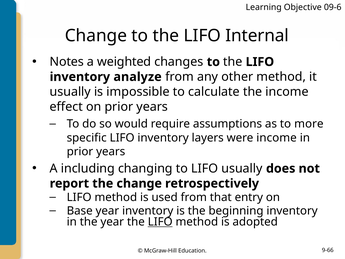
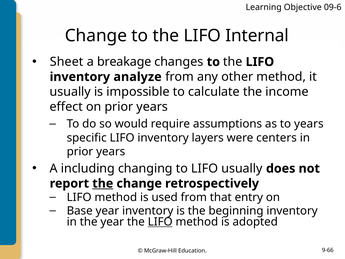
Notes: Notes -> Sheet
weighted: weighted -> breakage
to more: more -> years
were income: income -> centers
the at (103, 183) underline: none -> present
